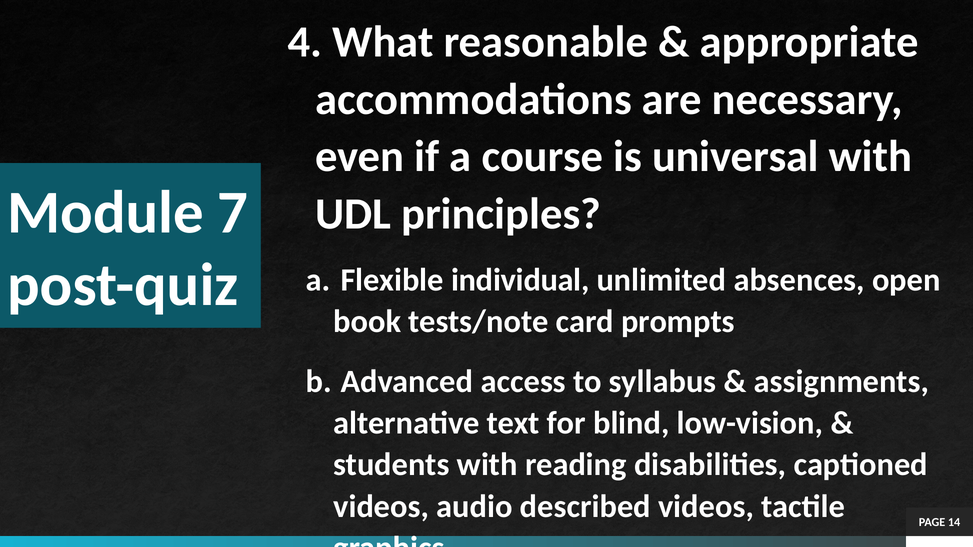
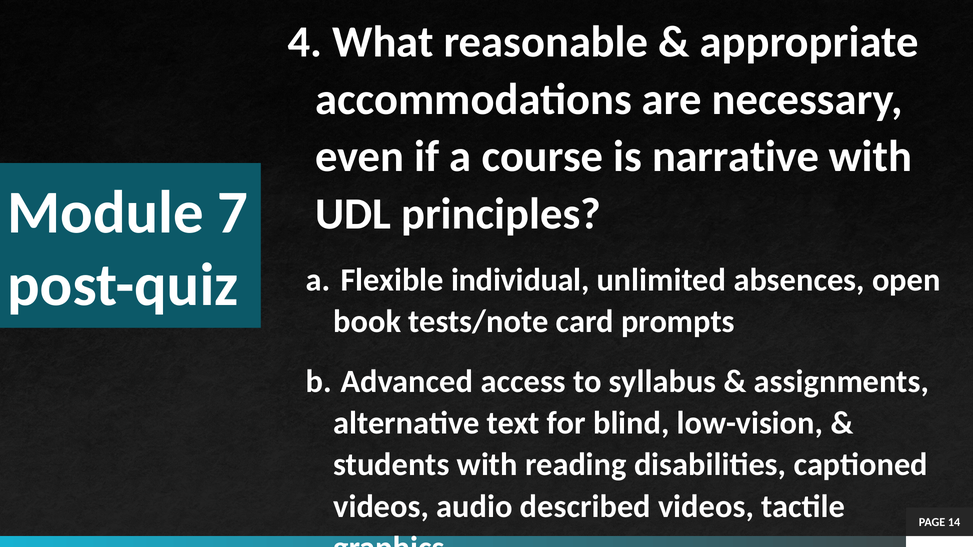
universal: universal -> narrative
